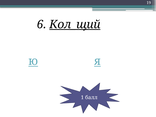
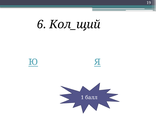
Кол_щий underline: present -> none
